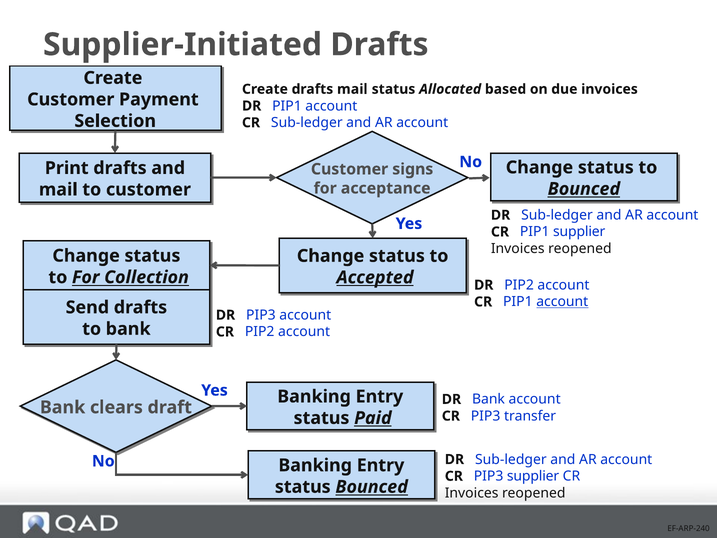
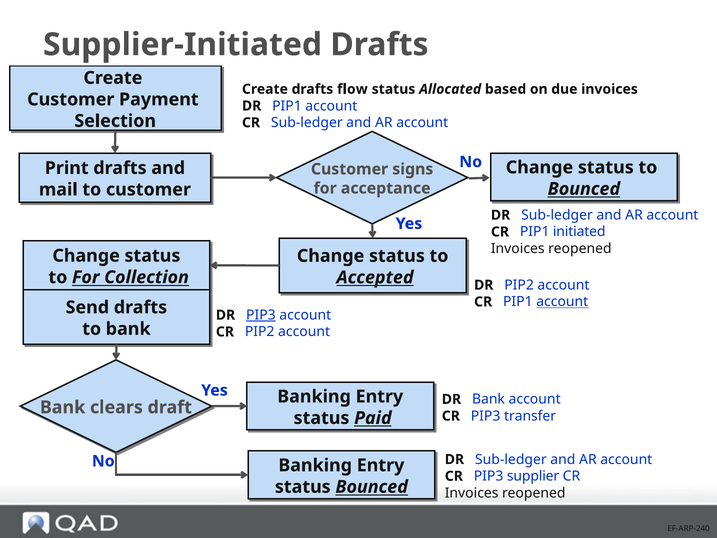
drafts mail: mail -> flow
PIP1 supplier: supplier -> initiated
PIP3 at (261, 315) underline: none -> present
